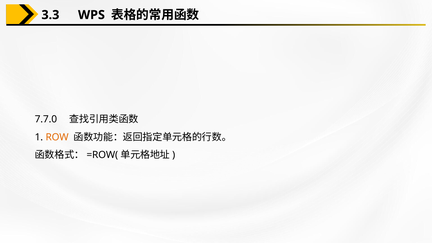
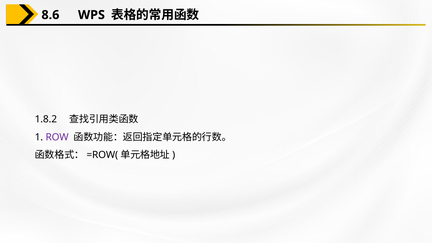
3.3: 3.3 -> 8.6
7.7.0: 7.7.0 -> 1.8.2
ROW colour: orange -> purple
